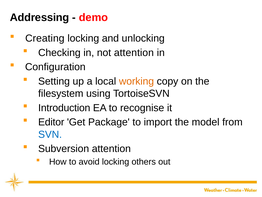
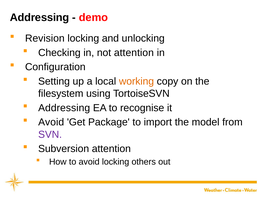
Creating: Creating -> Revision
Introduction at (64, 108): Introduction -> Addressing
Editor at (51, 122): Editor -> Avoid
SVN colour: blue -> purple
